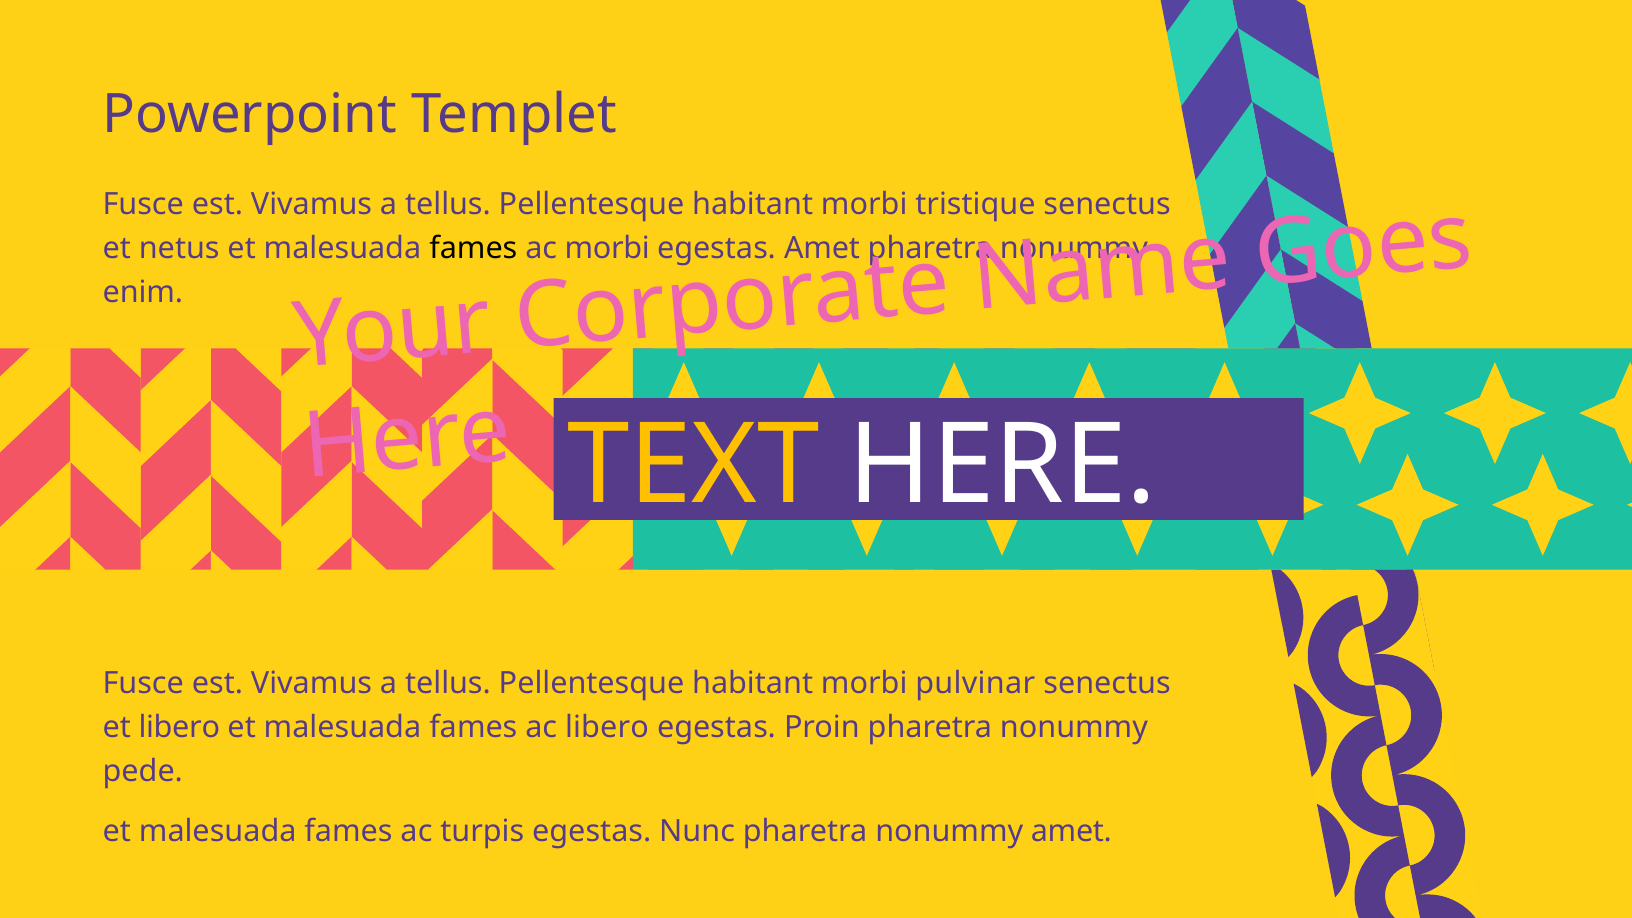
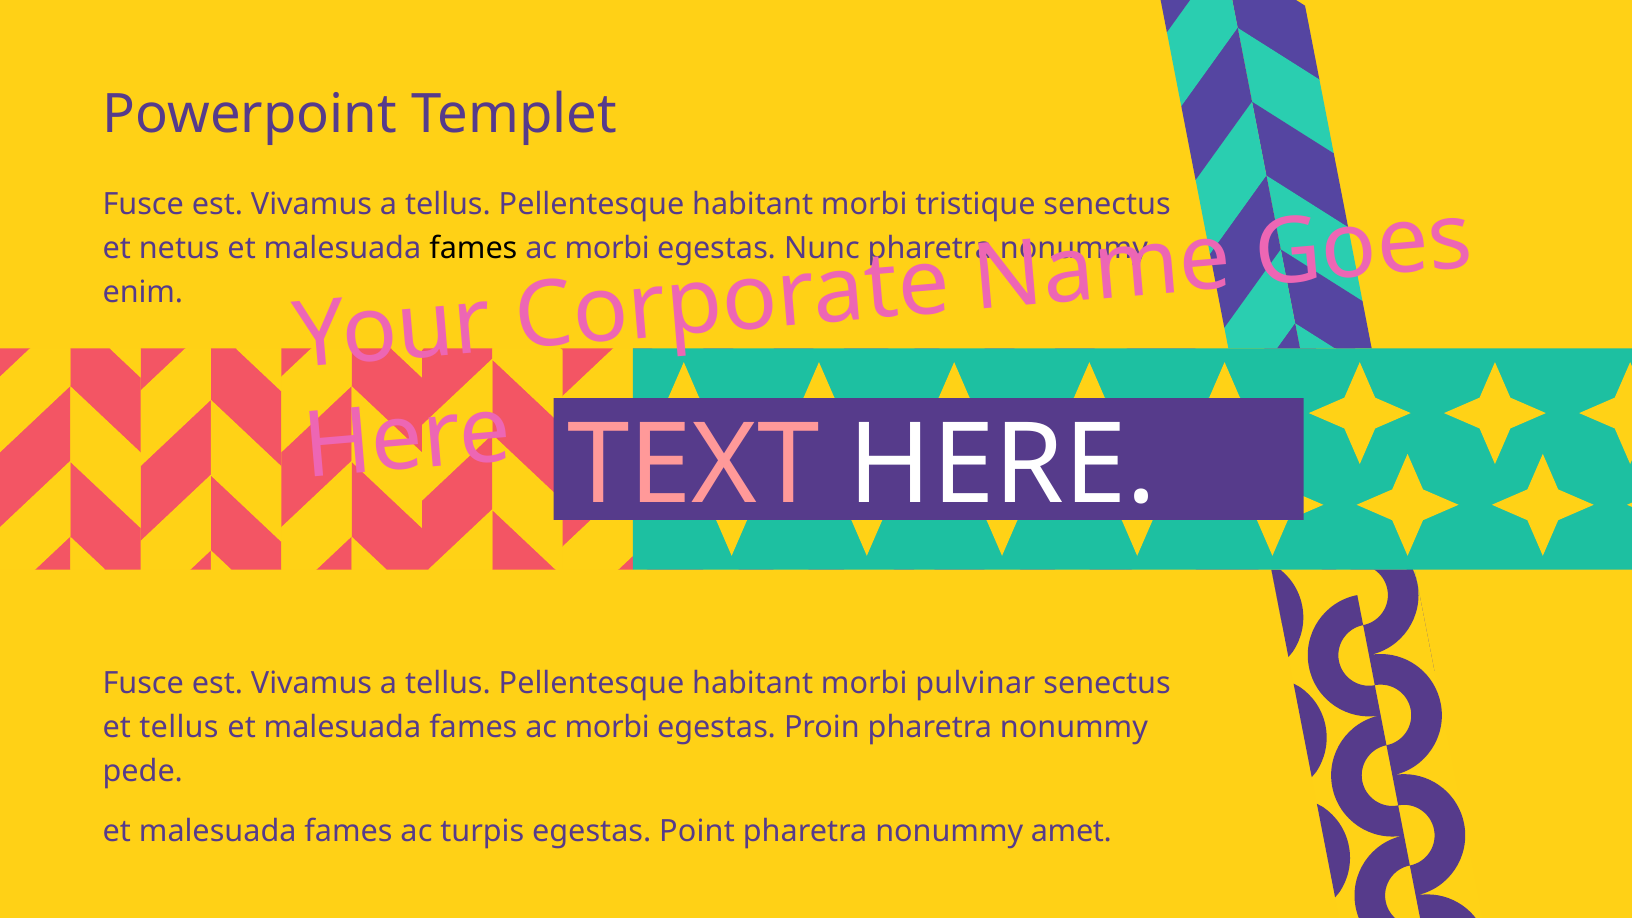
egestas Amet: Amet -> Nunc
TEXT colour: yellow -> pink
et libero: libero -> tellus
libero at (607, 728): libero -> morbi
Nunc: Nunc -> Point
